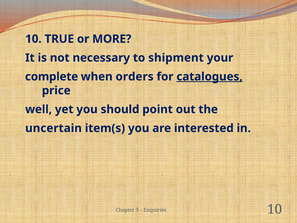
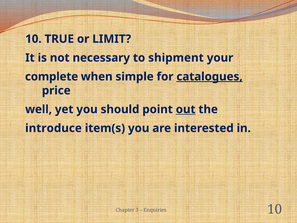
MORE: MORE -> LIMIT
orders: orders -> simple
out underline: none -> present
uncertain: uncertain -> introduce
